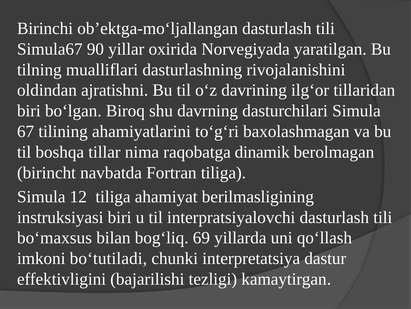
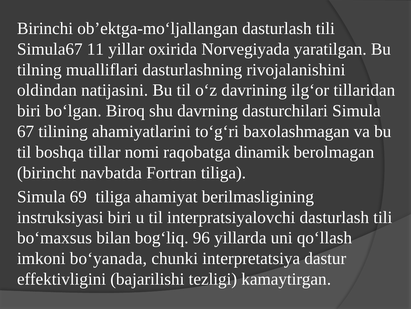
90: 90 -> 11
ajratishni: ajratishni -> natijasini
nima: nima -> nomi
12: 12 -> 69
69: 69 -> 96
bo‘tutiladi: bo‘tutiladi -> bo‘yanada
